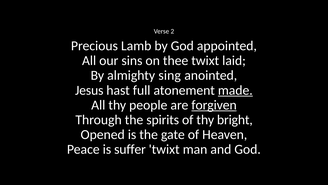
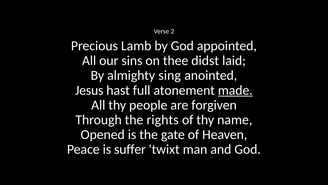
thee twixt: twixt -> didst
forgiven underline: present -> none
spirits: spirits -> rights
bright: bright -> name
